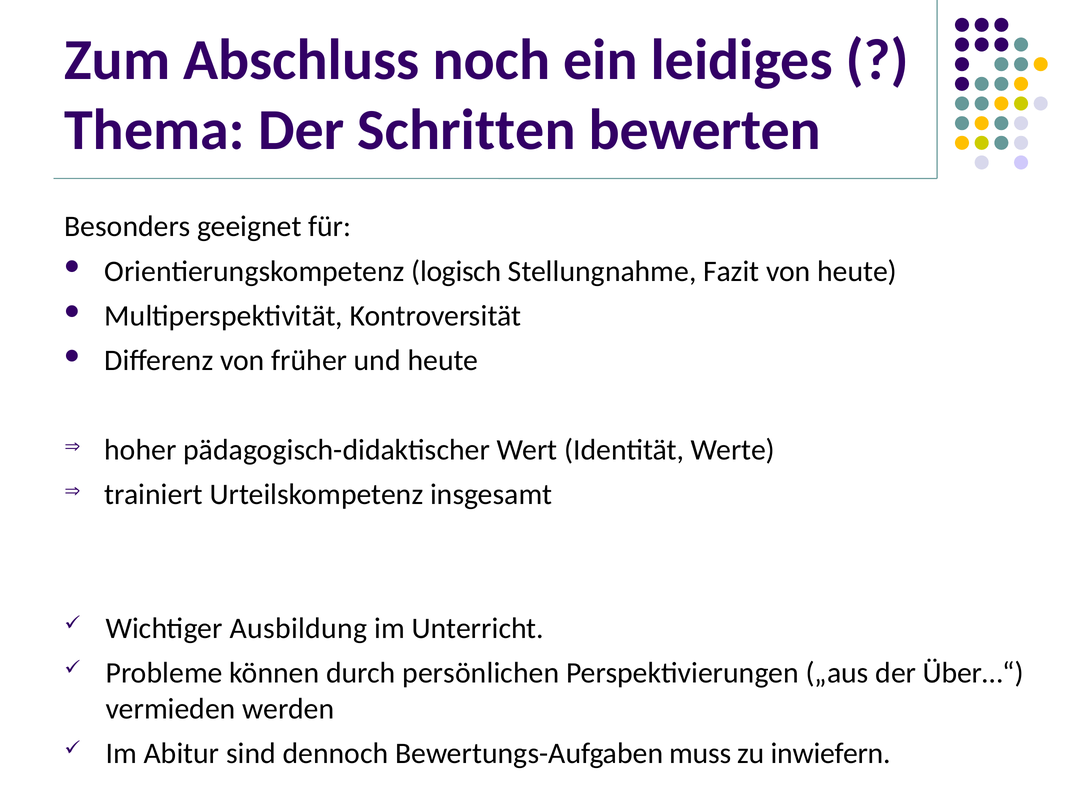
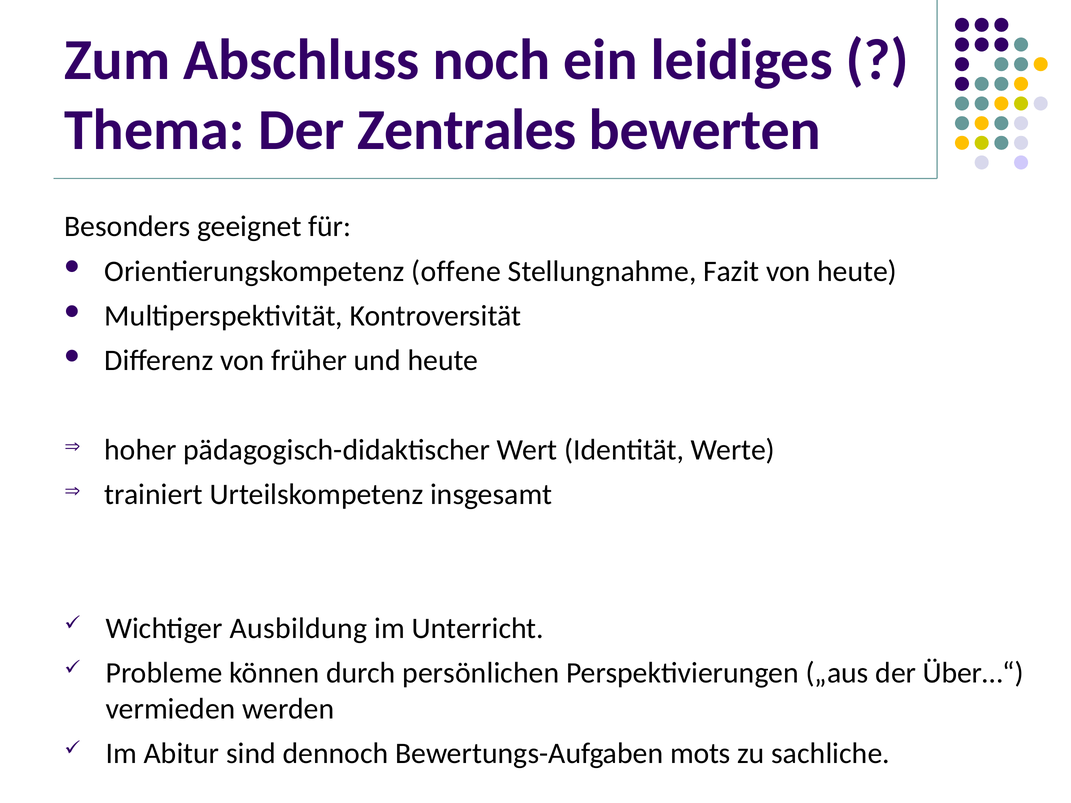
Schritten: Schritten -> Zentrales
logisch: logisch -> offene
muss: muss -> mots
inwiefern: inwiefern -> sachliche
